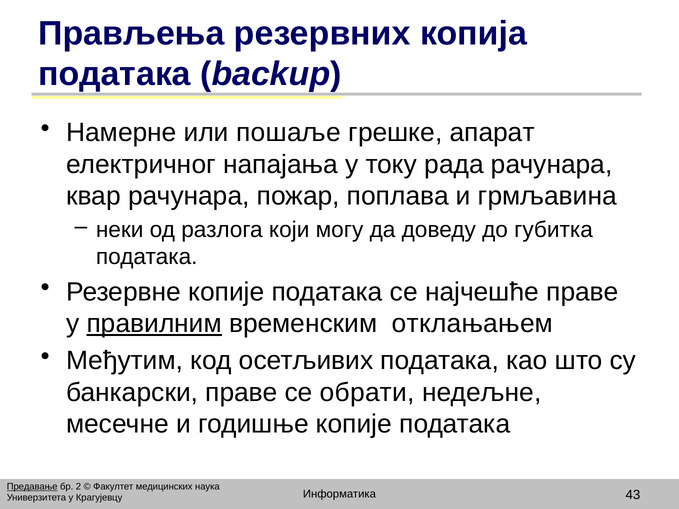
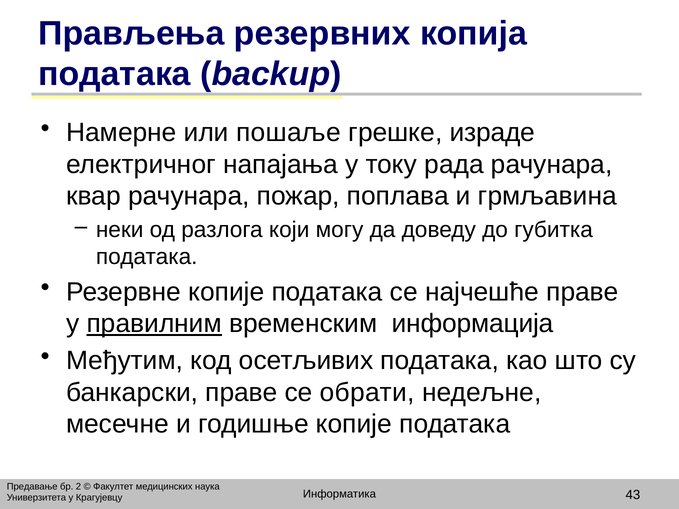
апарат: апарат -> израде
отклањањем: отклањањем -> информација
Предавање underline: present -> none
